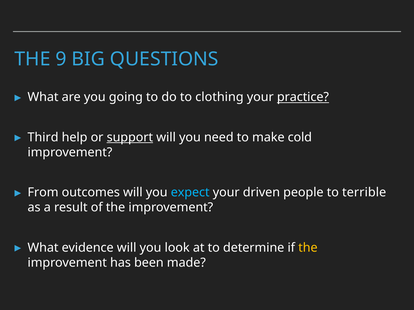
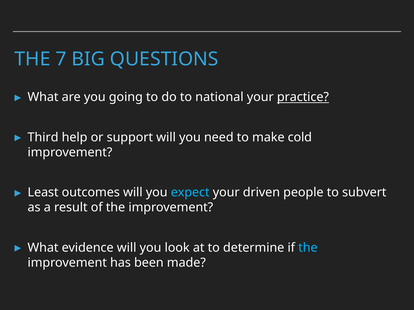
9: 9 -> 7
clothing: clothing -> national
support underline: present -> none
From: From -> Least
terrible: terrible -> subvert
the at (308, 248) colour: yellow -> light blue
